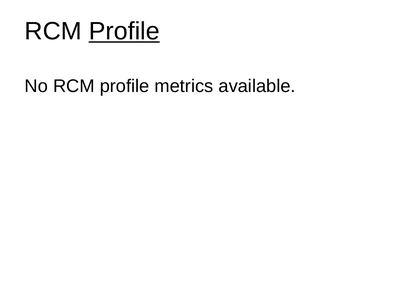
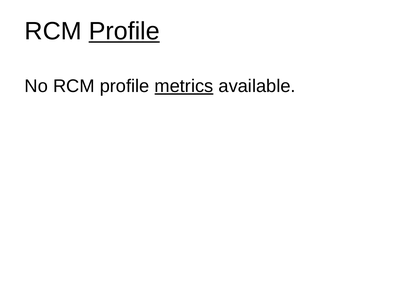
metrics underline: none -> present
